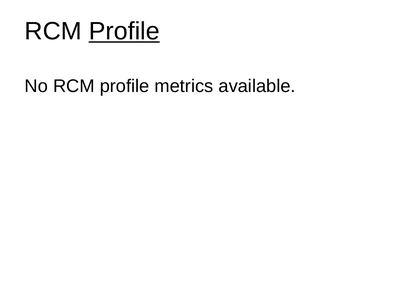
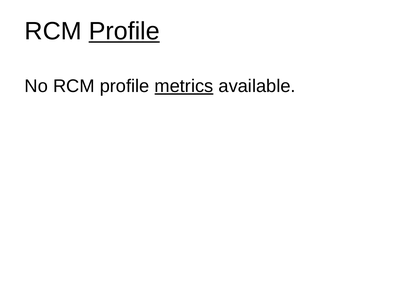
metrics underline: none -> present
